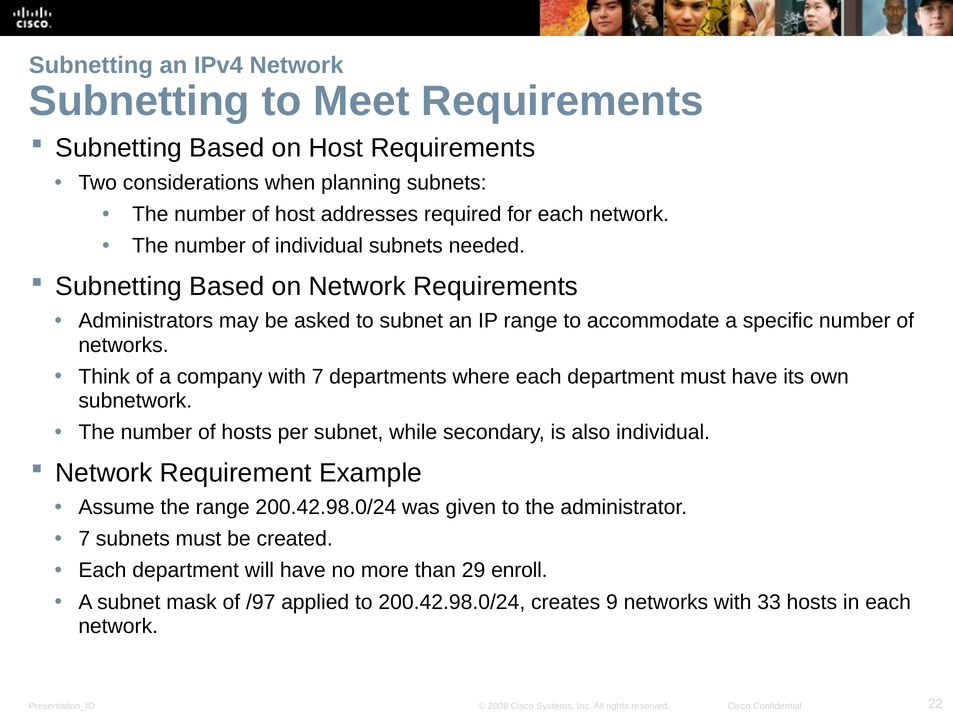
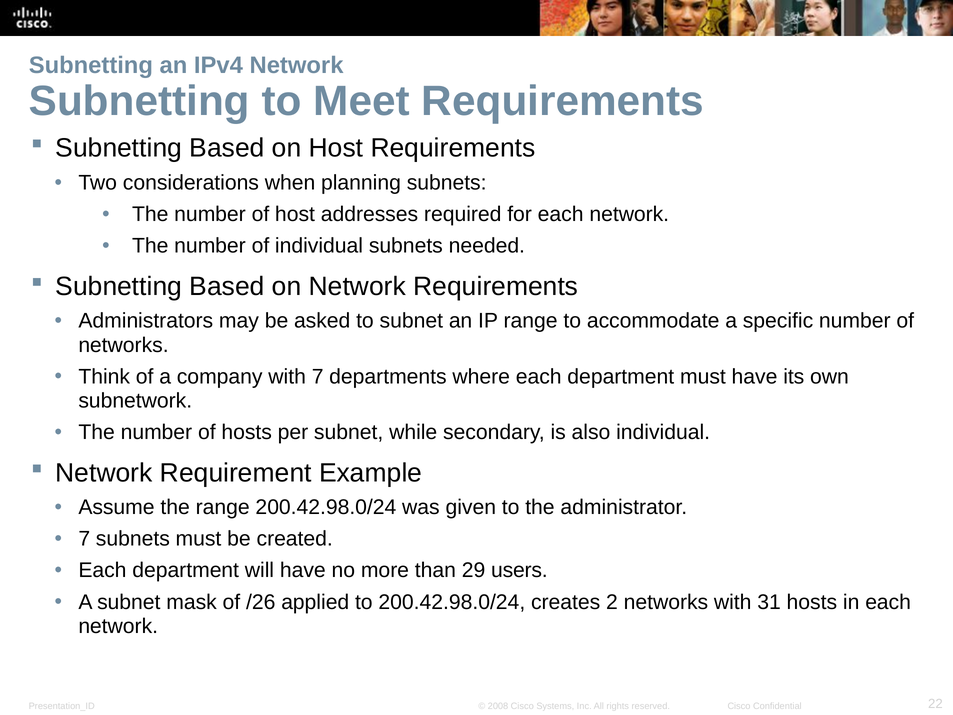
enroll: enroll -> users
/97: /97 -> /26
9: 9 -> 2
33: 33 -> 31
